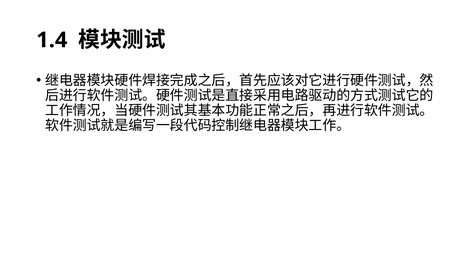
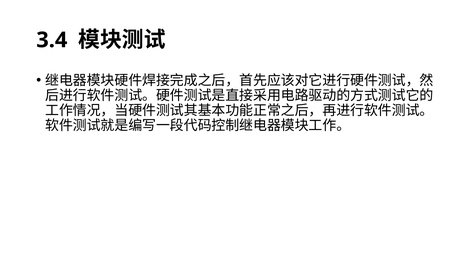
1.4: 1.4 -> 3.4
